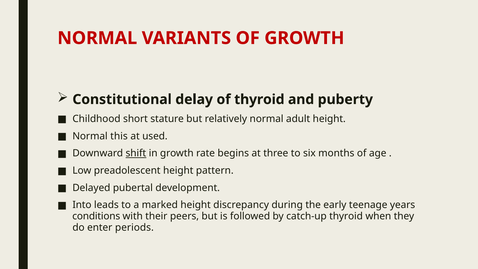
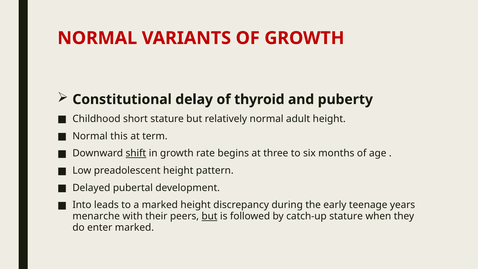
used: used -> term
conditions: conditions -> menarche
but at (210, 216) underline: none -> present
catch-up thyroid: thyroid -> stature
enter periods: periods -> marked
